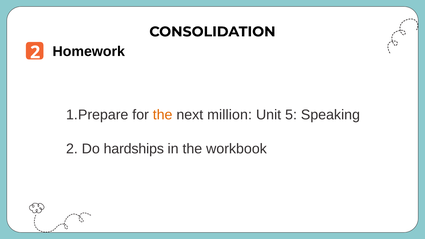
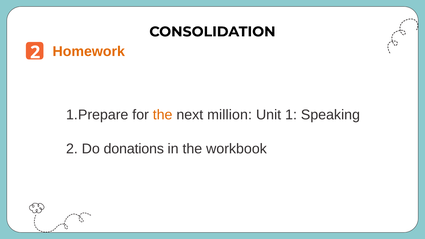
Homework colour: black -> orange
5: 5 -> 1
hardships: hardships -> donations
